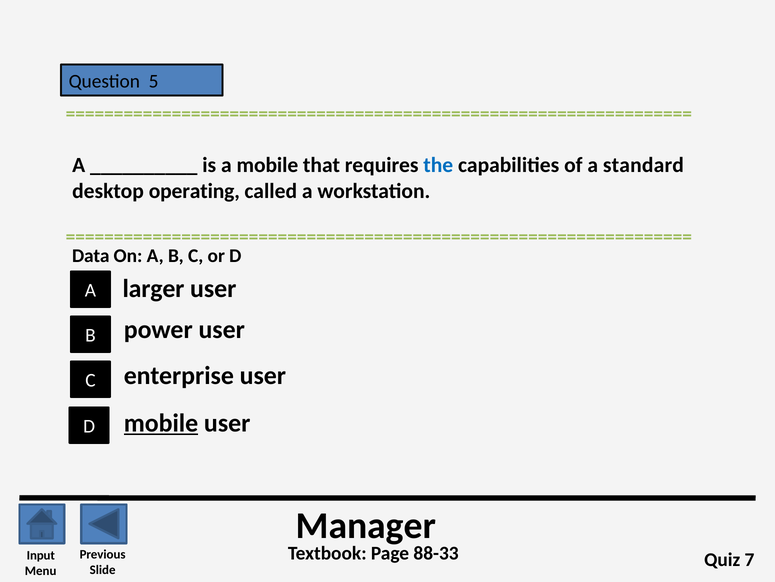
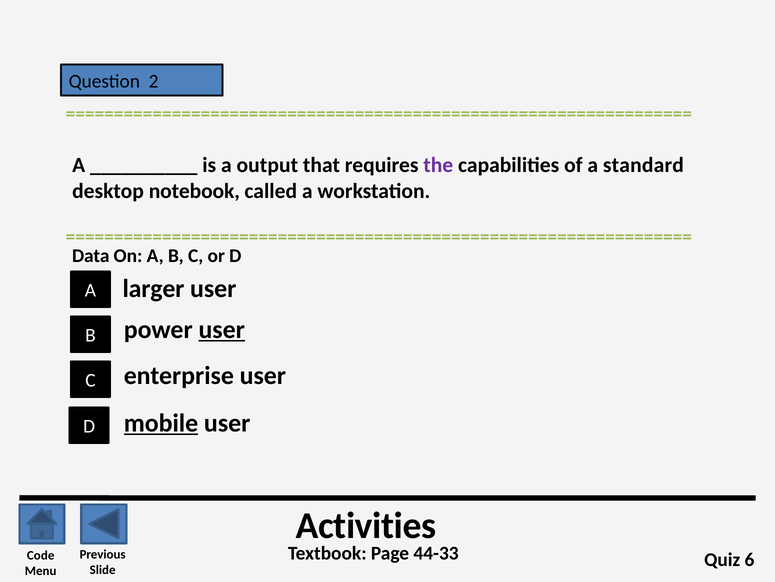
5: 5 -> 2
a mobile: mobile -> output
the colour: blue -> purple
operating: operating -> notebook
user at (222, 329) underline: none -> present
Manager: Manager -> Activities
88-33: 88-33 -> 44-33
Input: Input -> Code
7: 7 -> 6
